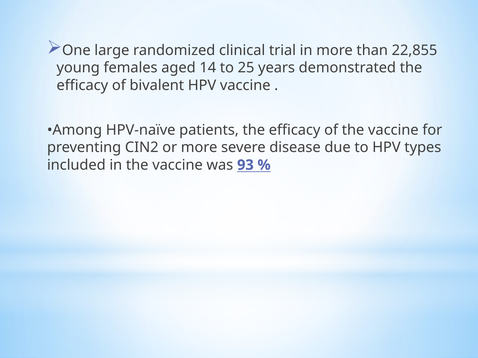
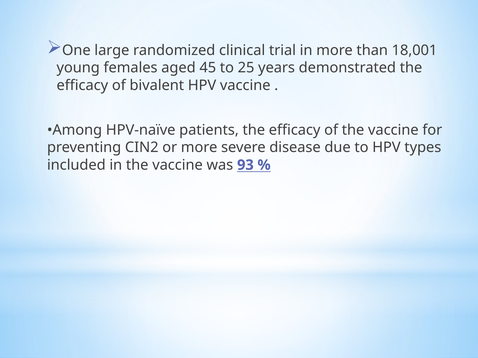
22,855: 22,855 -> 18,001
14: 14 -> 45
